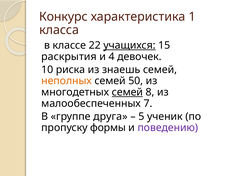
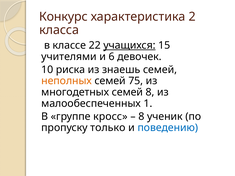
1: 1 -> 2
раскрытия: раскрытия -> учителями
4: 4 -> 6
50: 50 -> 75
семей at (127, 92) underline: present -> none
7: 7 -> 1
друга: друга -> кросс
5 at (141, 117): 5 -> 8
формы: формы -> только
поведению colour: purple -> blue
